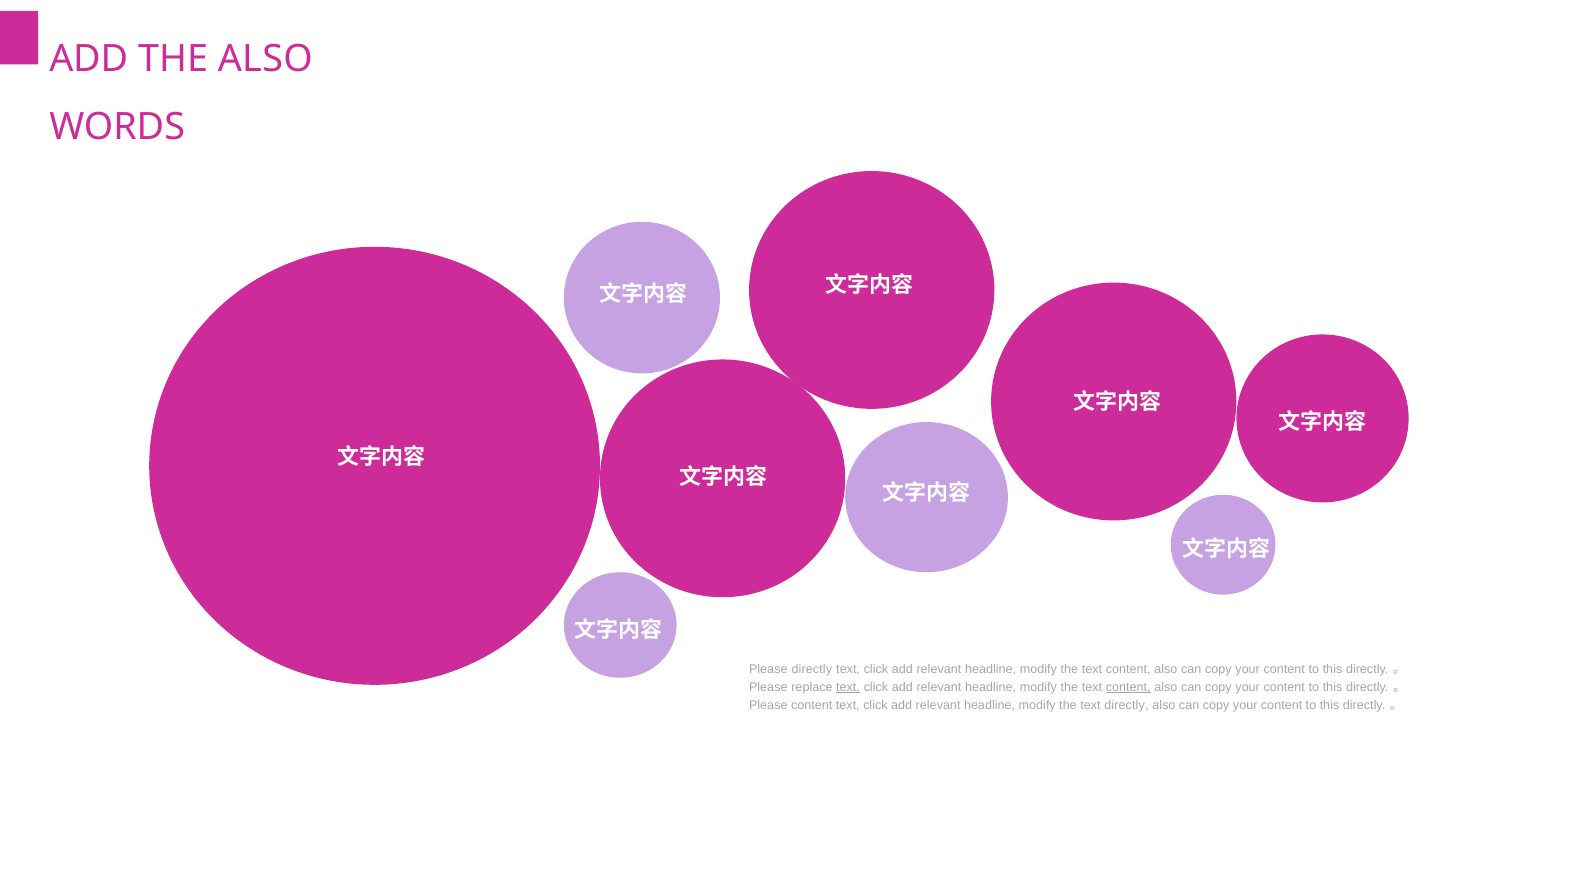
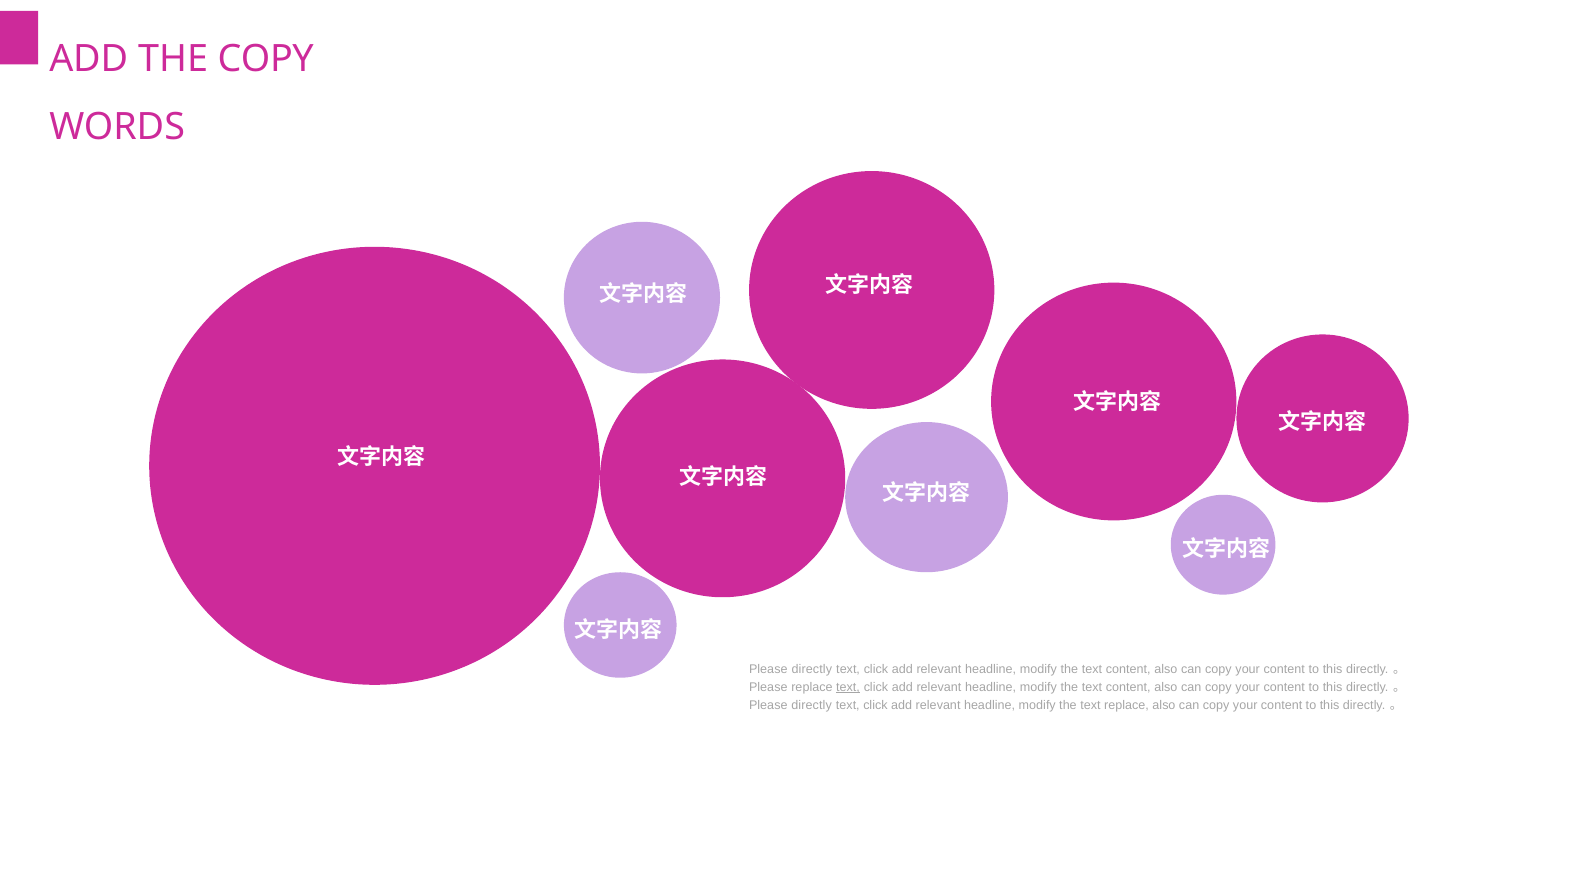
THE ALSO: ALSO -> COPY
content at (1128, 687) underline: present -> none
content at (812, 705): content -> directly
text directly: directly -> replace
